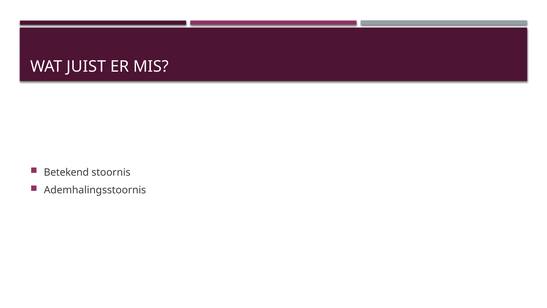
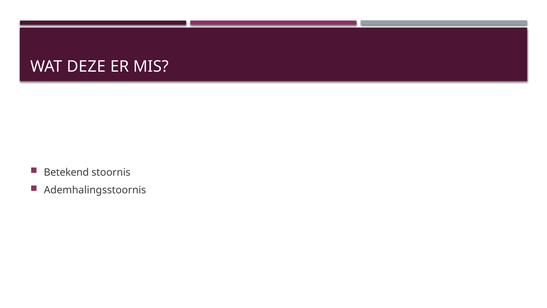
JUIST: JUIST -> DEZE
